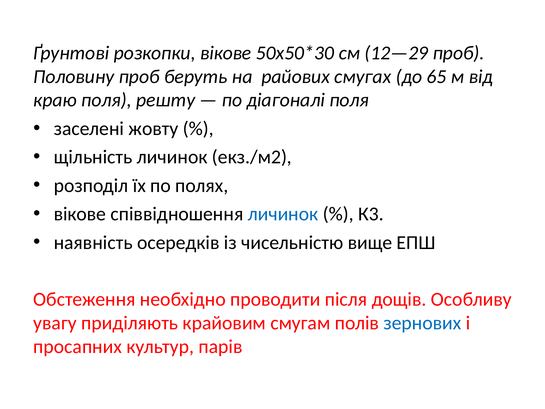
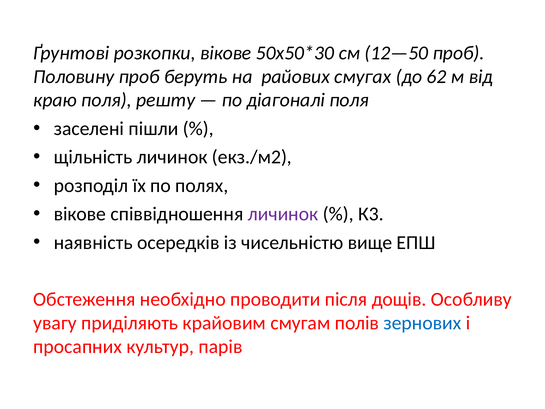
12—29: 12—29 -> 12—50
65: 65 -> 62
жовту: жовту -> пішли
личинок at (283, 214) colour: blue -> purple
